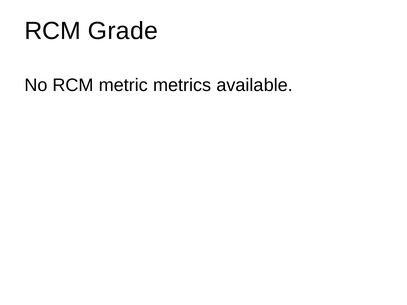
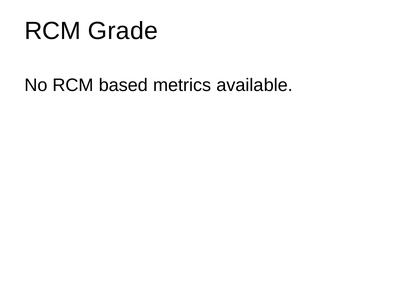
metric: metric -> based
